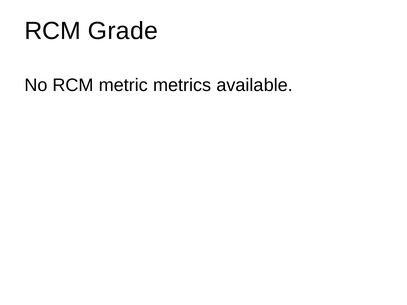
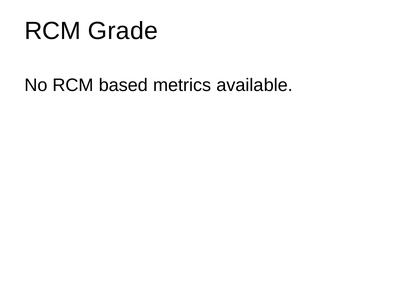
metric: metric -> based
